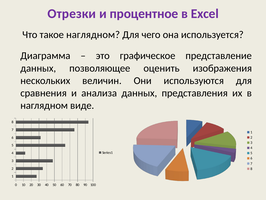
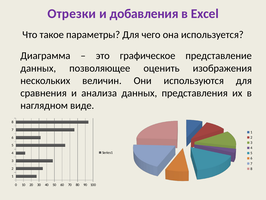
процентное: процентное -> добавления
такое наглядном: наглядном -> параметры
